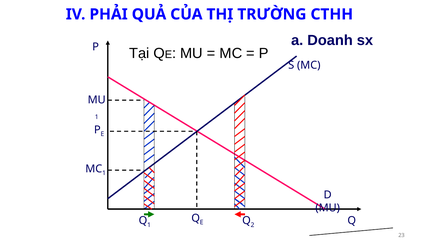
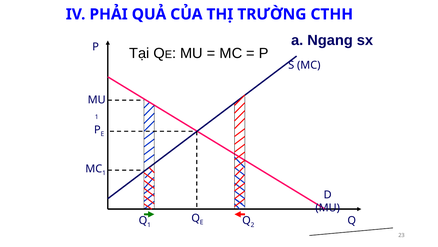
Doanh: Doanh -> Ngang
